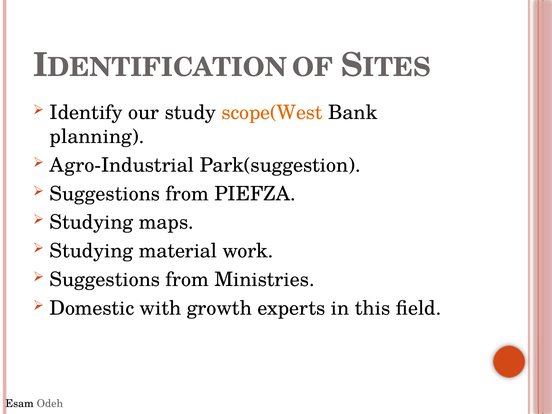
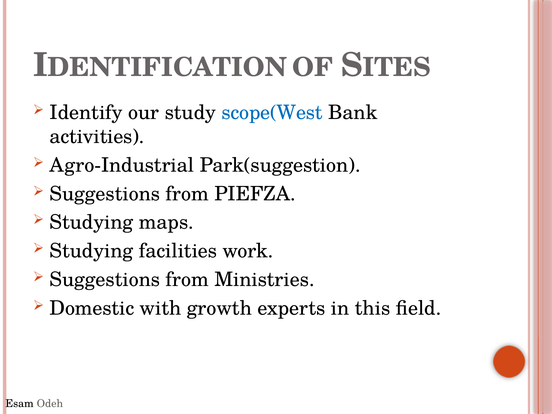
scope(West colour: orange -> blue
planning: planning -> activities
material: material -> facilities
